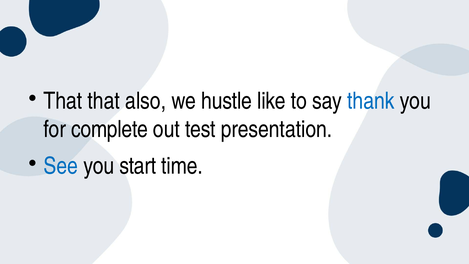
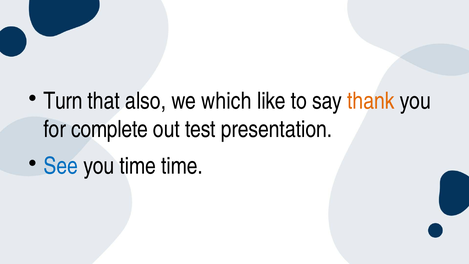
That at (63, 101): That -> Turn
hustle: hustle -> which
thank colour: blue -> orange
you start: start -> time
